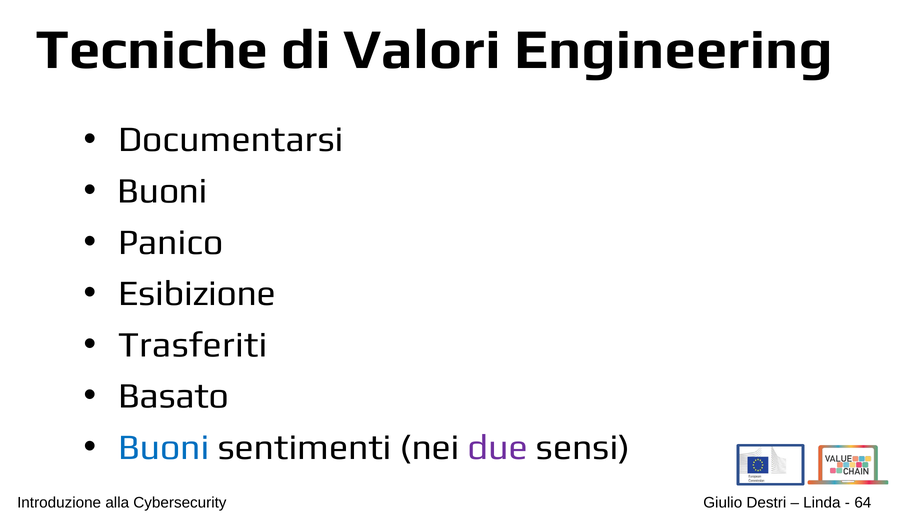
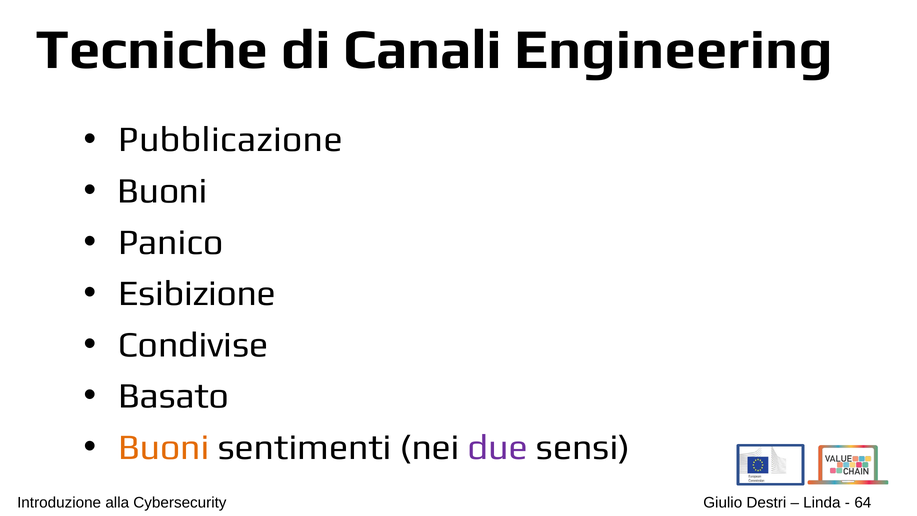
Valori: Valori -> Canali
Documentarsi: Documentarsi -> Pubblicazione
Trasferiti: Trasferiti -> Condivise
Buoni at (164, 447) colour: blue -> orange
